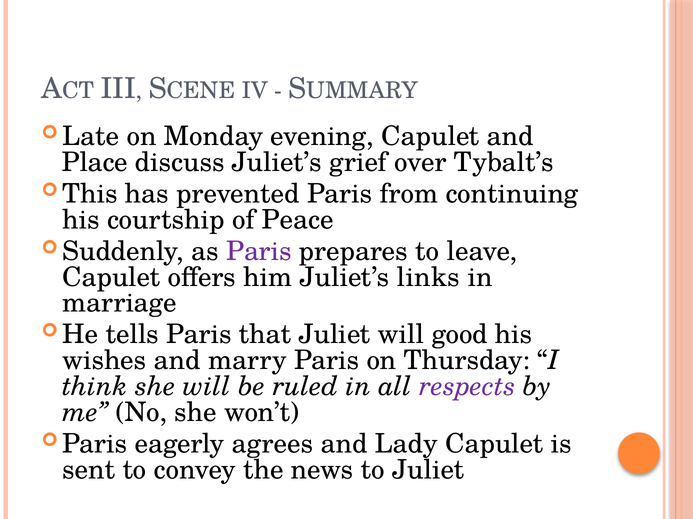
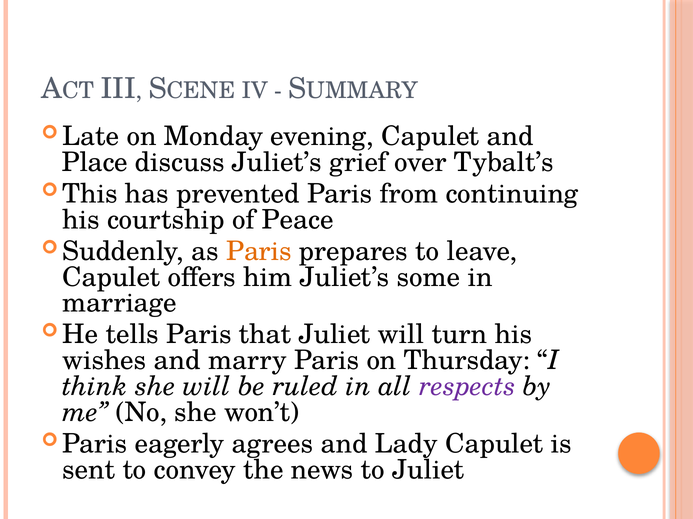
Paris at (259, 252) colour: purple -> orange
links: links -> some
good: good -> turn
